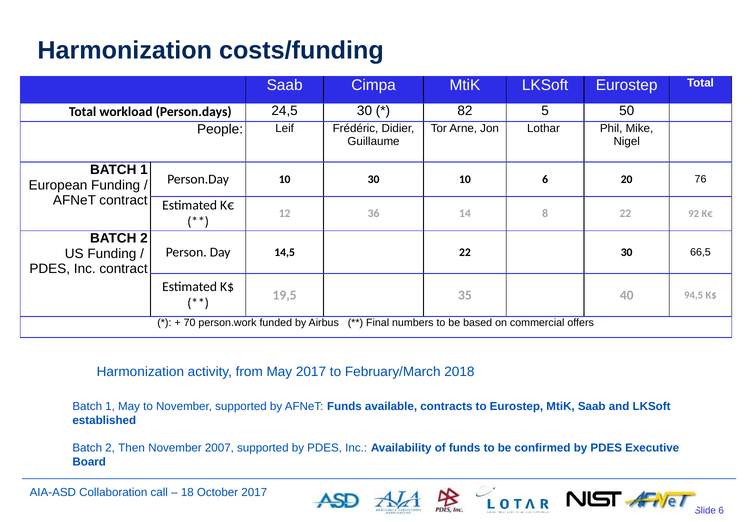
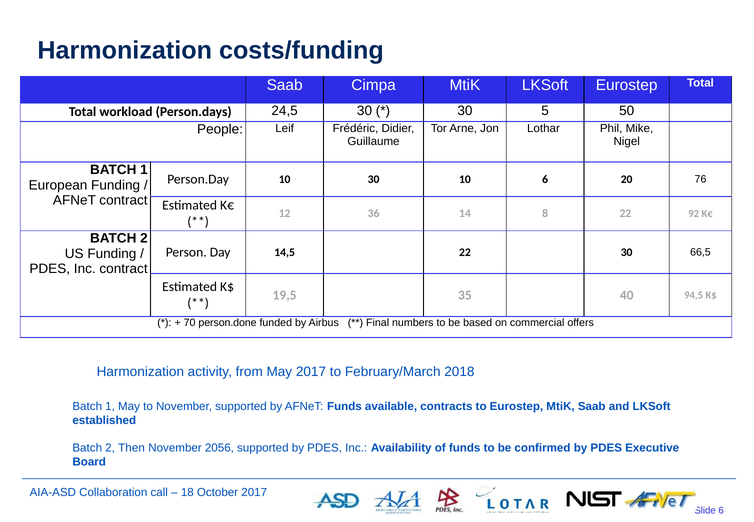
82 at (465, 111): 82 -> 30
person.work: person.work -> person.done
2007: 2007 -> 2056
